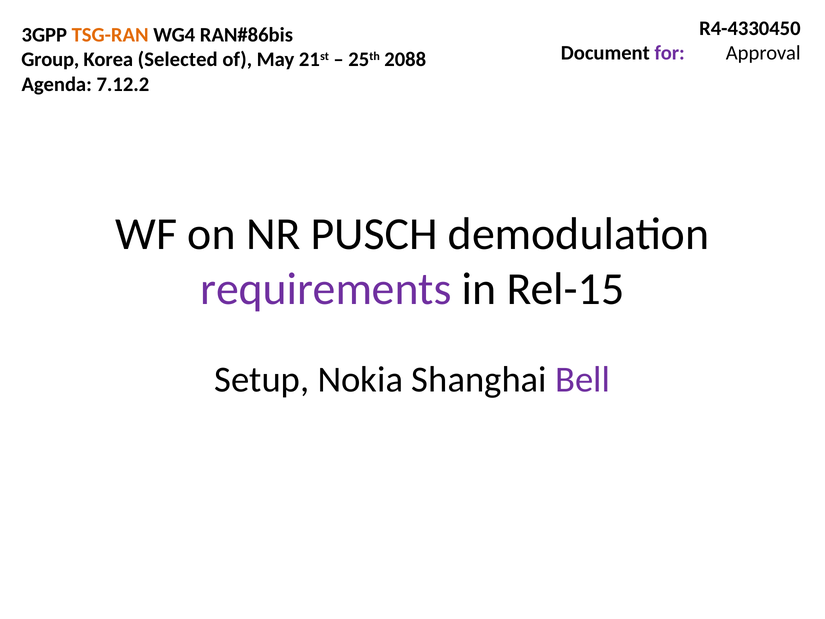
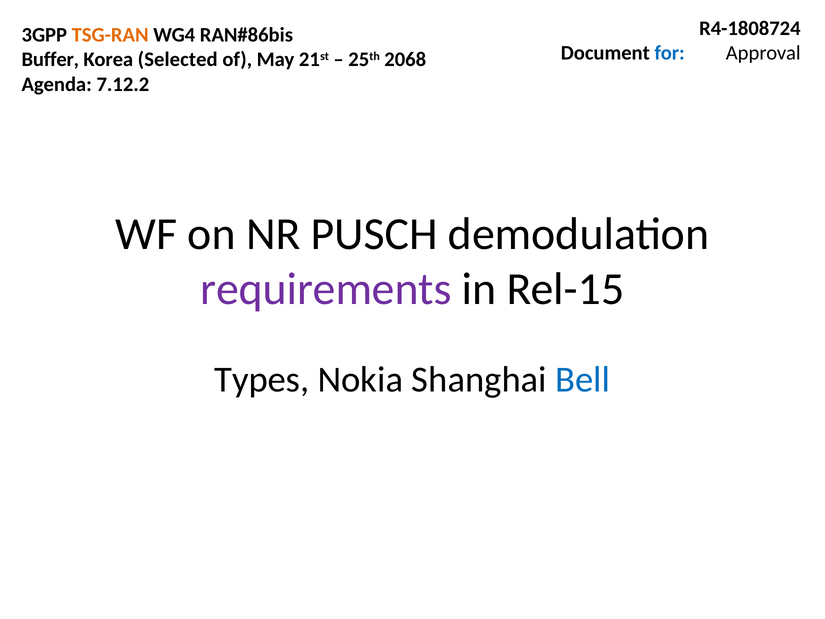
R4-4330450: R4-4330450 -> R4-1808724
for colour: purple -> blue
Group: Group -> Buffer
2088: 2088 -> 2068
Setup: Setup -> Types
Bell colour: purple -> blue
